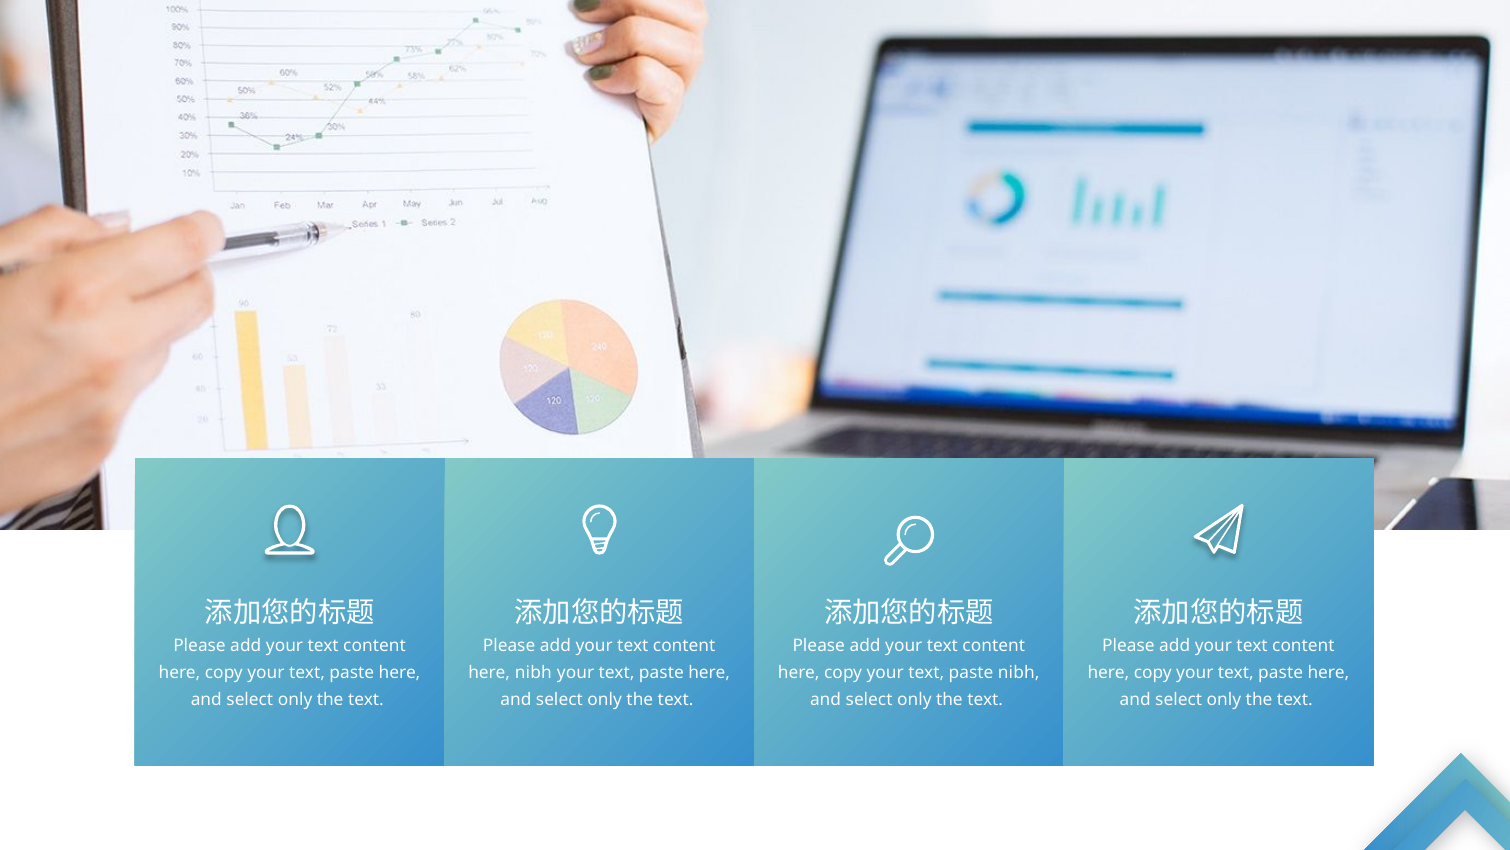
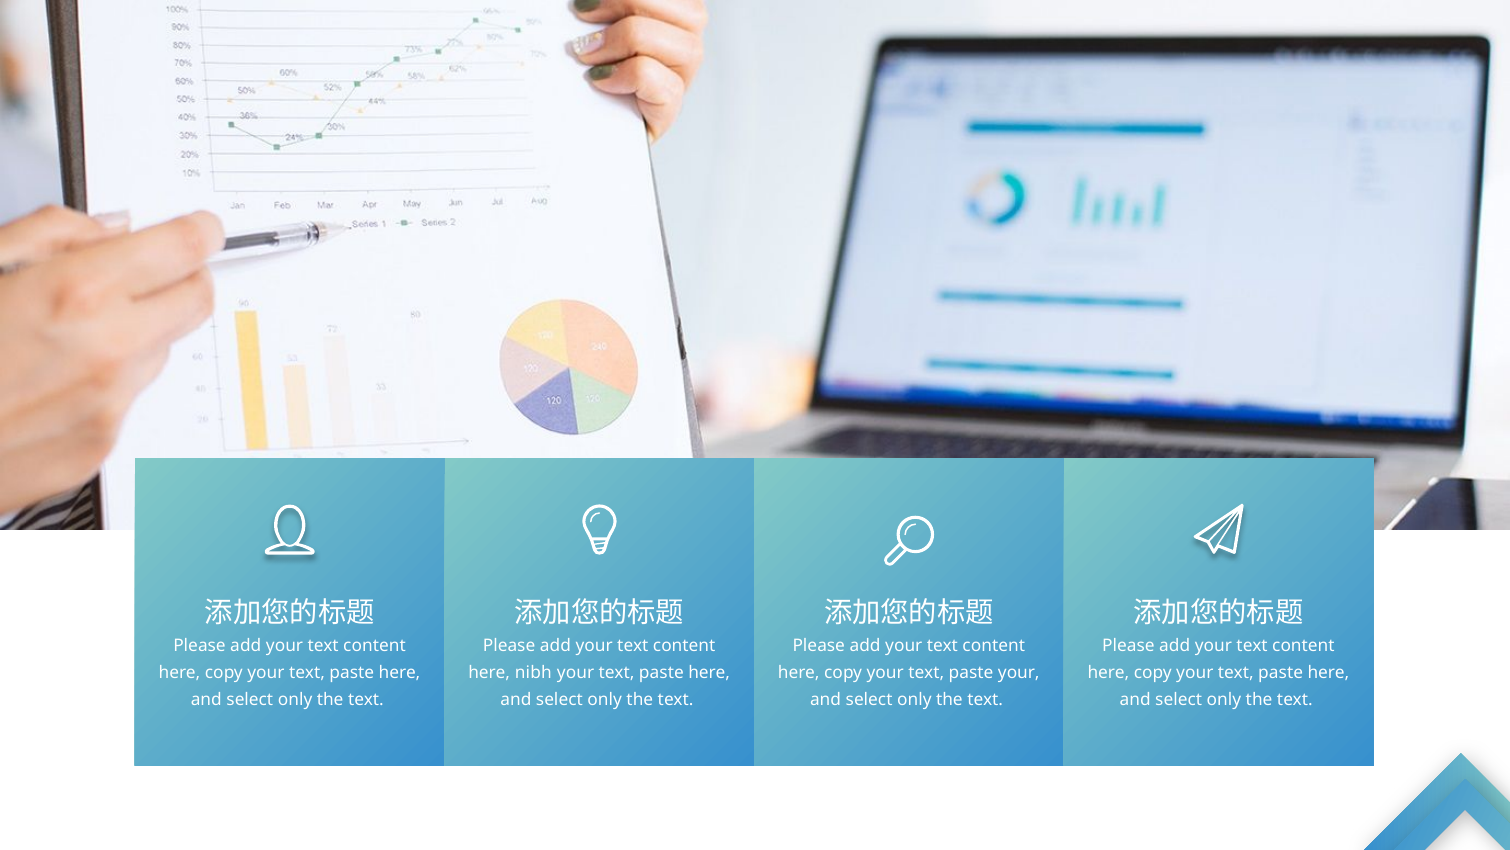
paste nibh: nibh -> your
